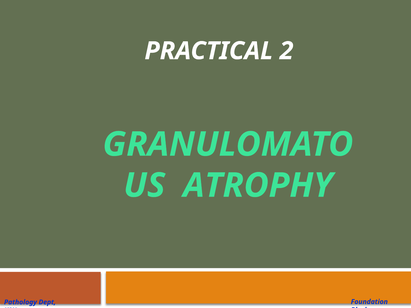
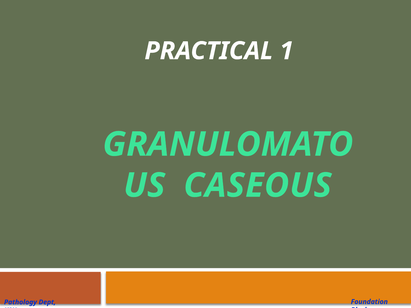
2: 2 -> 1
ATROPHY: ATROPHY -> CASEOUS
